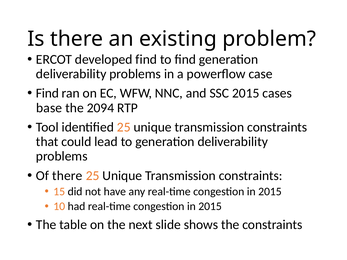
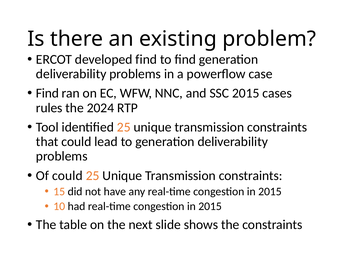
base: base -> rules
2094: 2094 -> 2024
Of there: there -> could
